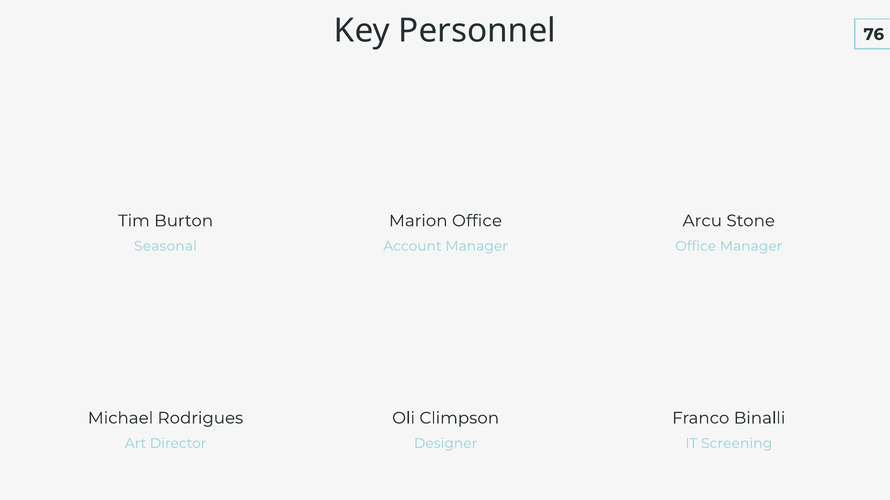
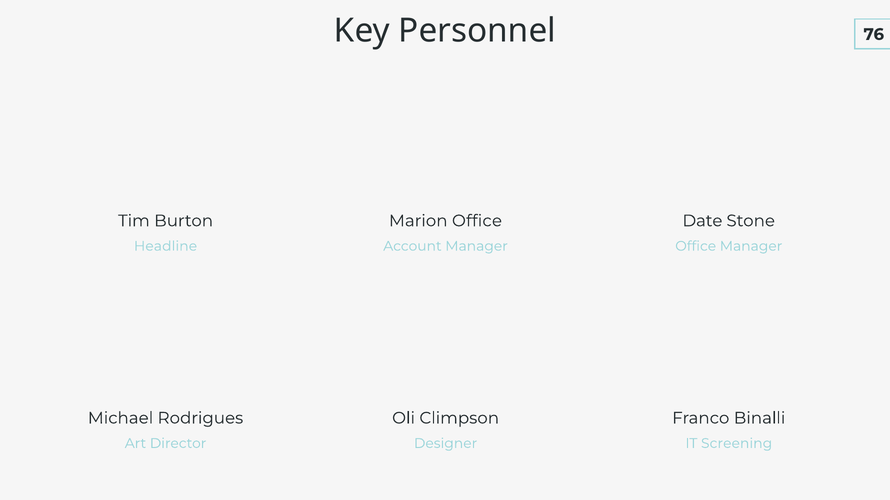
Arcu: Arcu -> Date
Seasonal: Seasonal -> Headline
